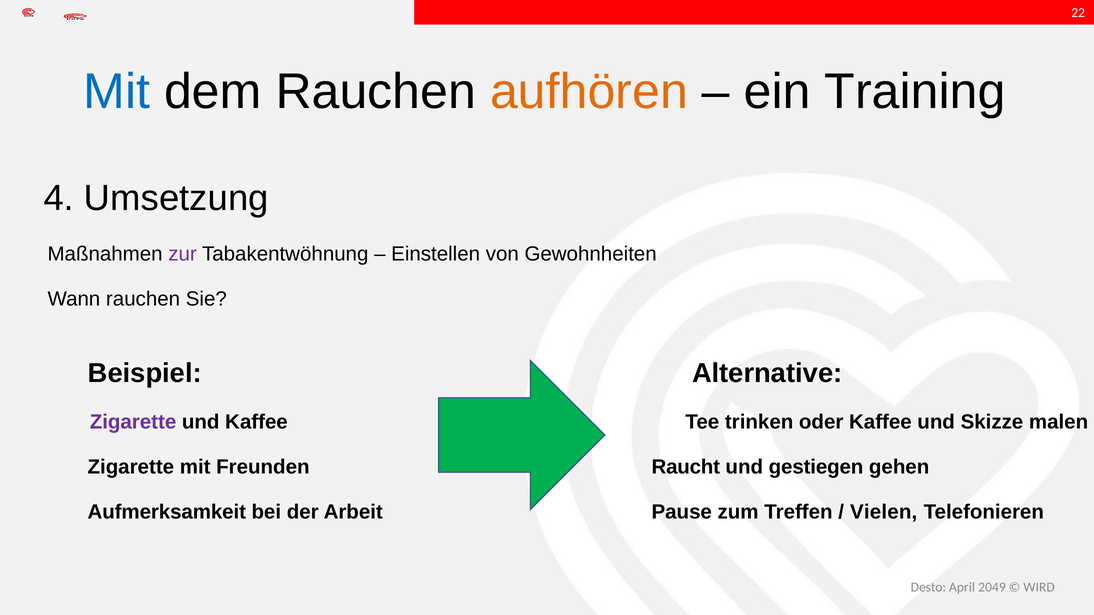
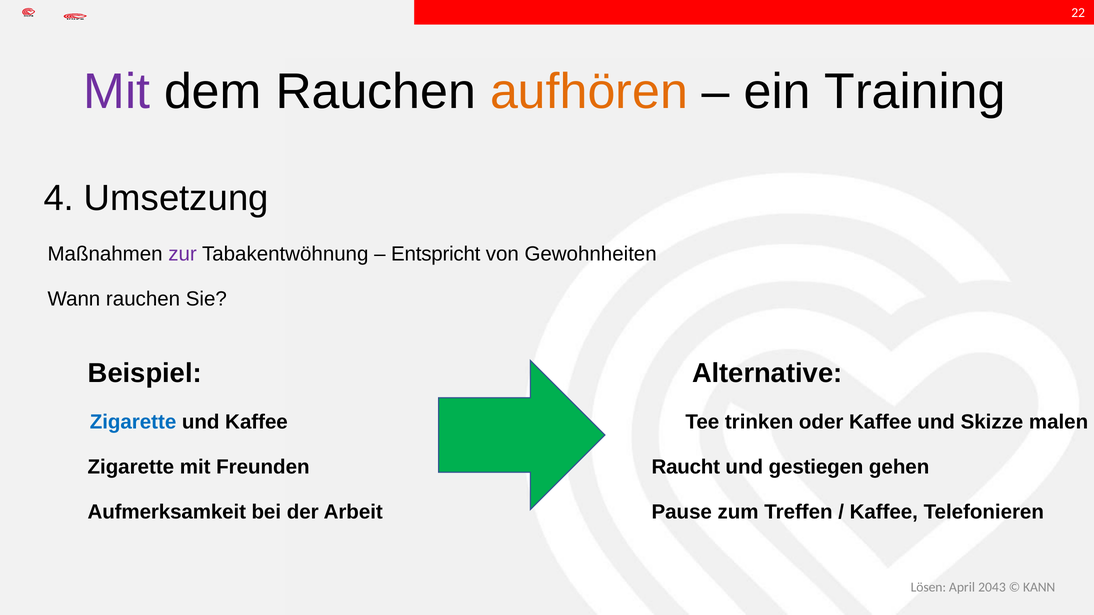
Mit at (117, 92) colour: blue -> purple
Einstellen: Einstellen -> Entspricht
Zigarette at (133, 422) colour: purple -> blue
Vielen at (884, 512): Vielen -> Kaffee
Desto: Desto -> Lösen
2049: 2049 -> 2043
WIRD: WIRD -> KANN
